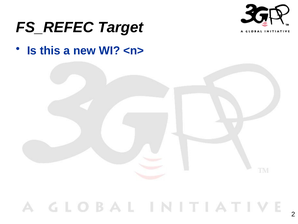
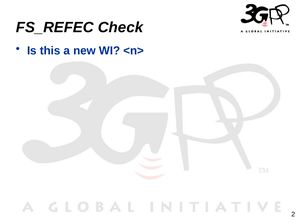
Target: Target -> Check
